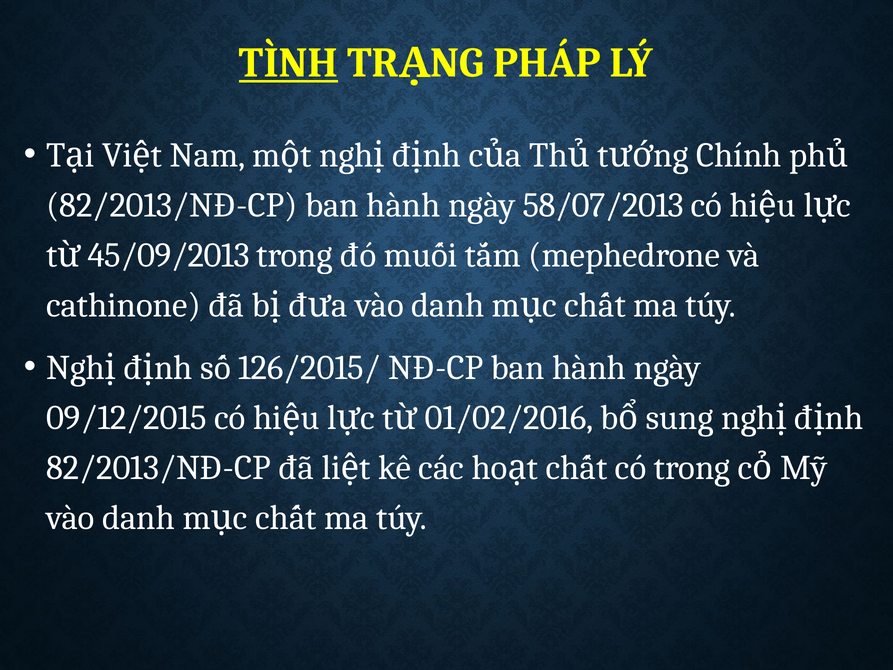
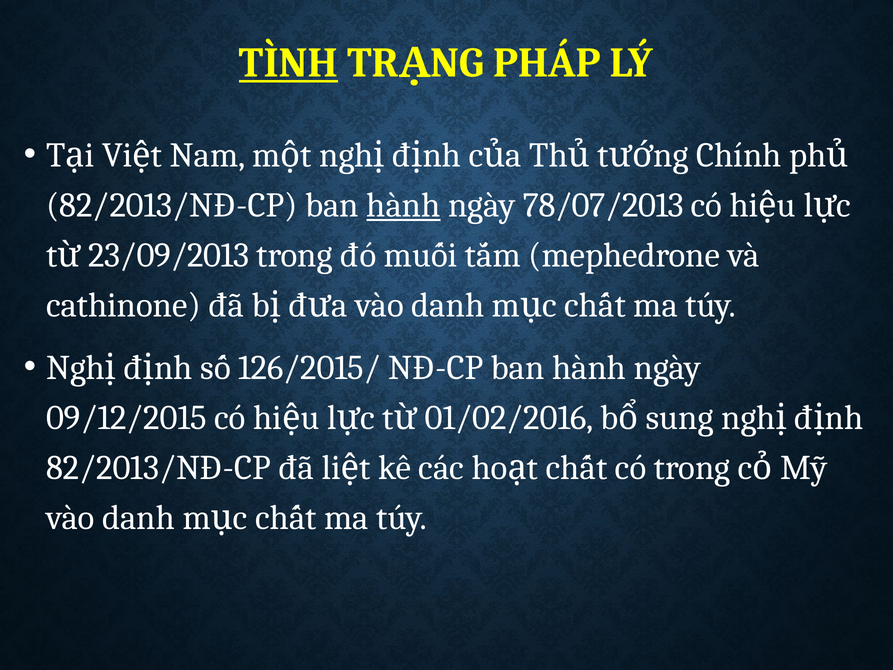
hành at (403, 205) underline: none -> present
58/07/2013: 58/07/2013 -> 78/07/2013
45/09/2013: 45/09/2013 -> 23/09/2013
